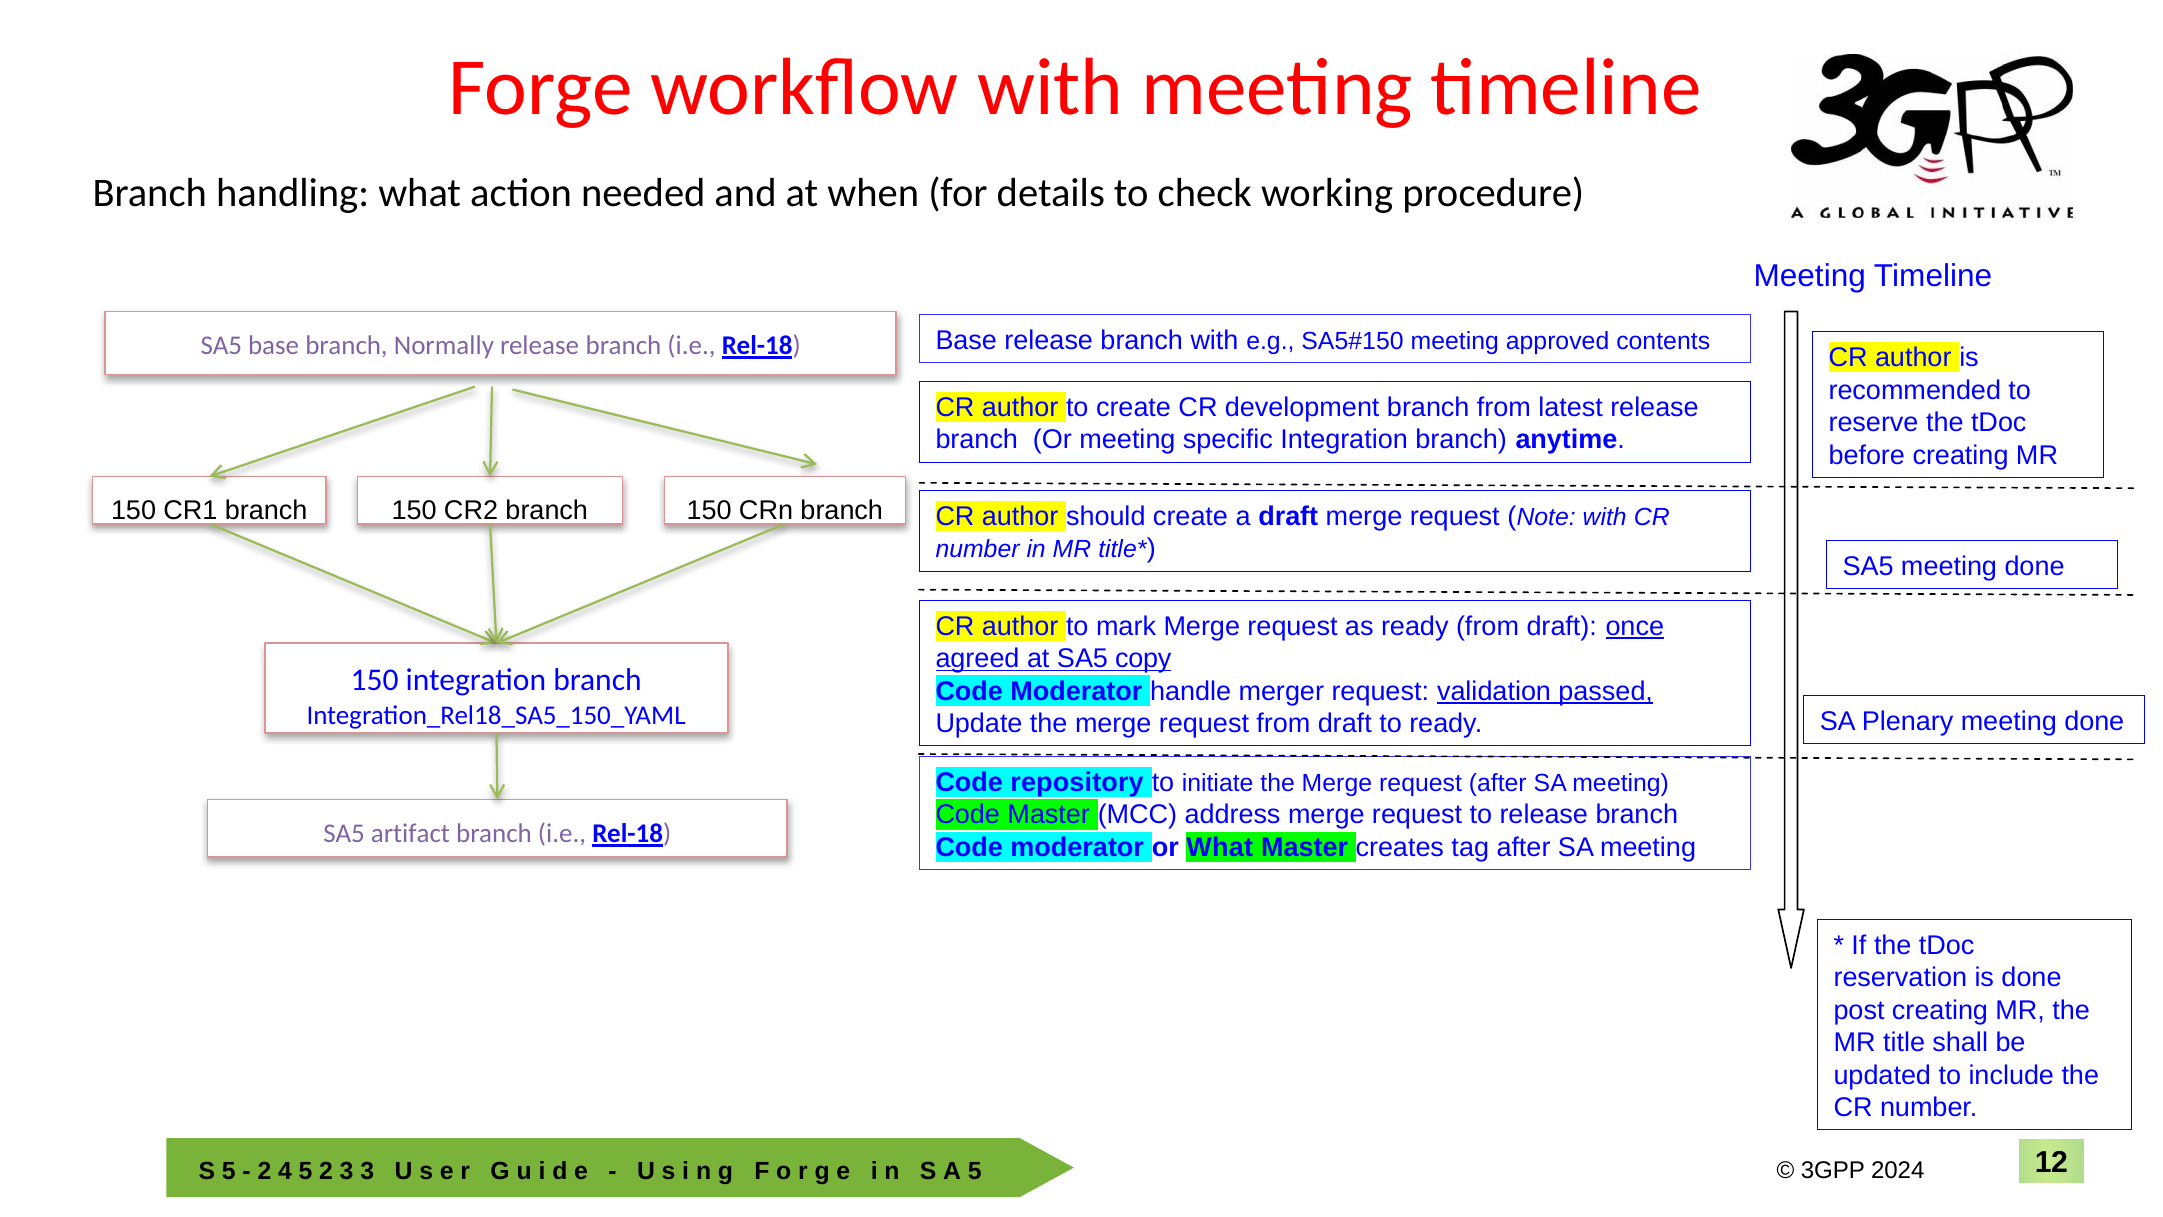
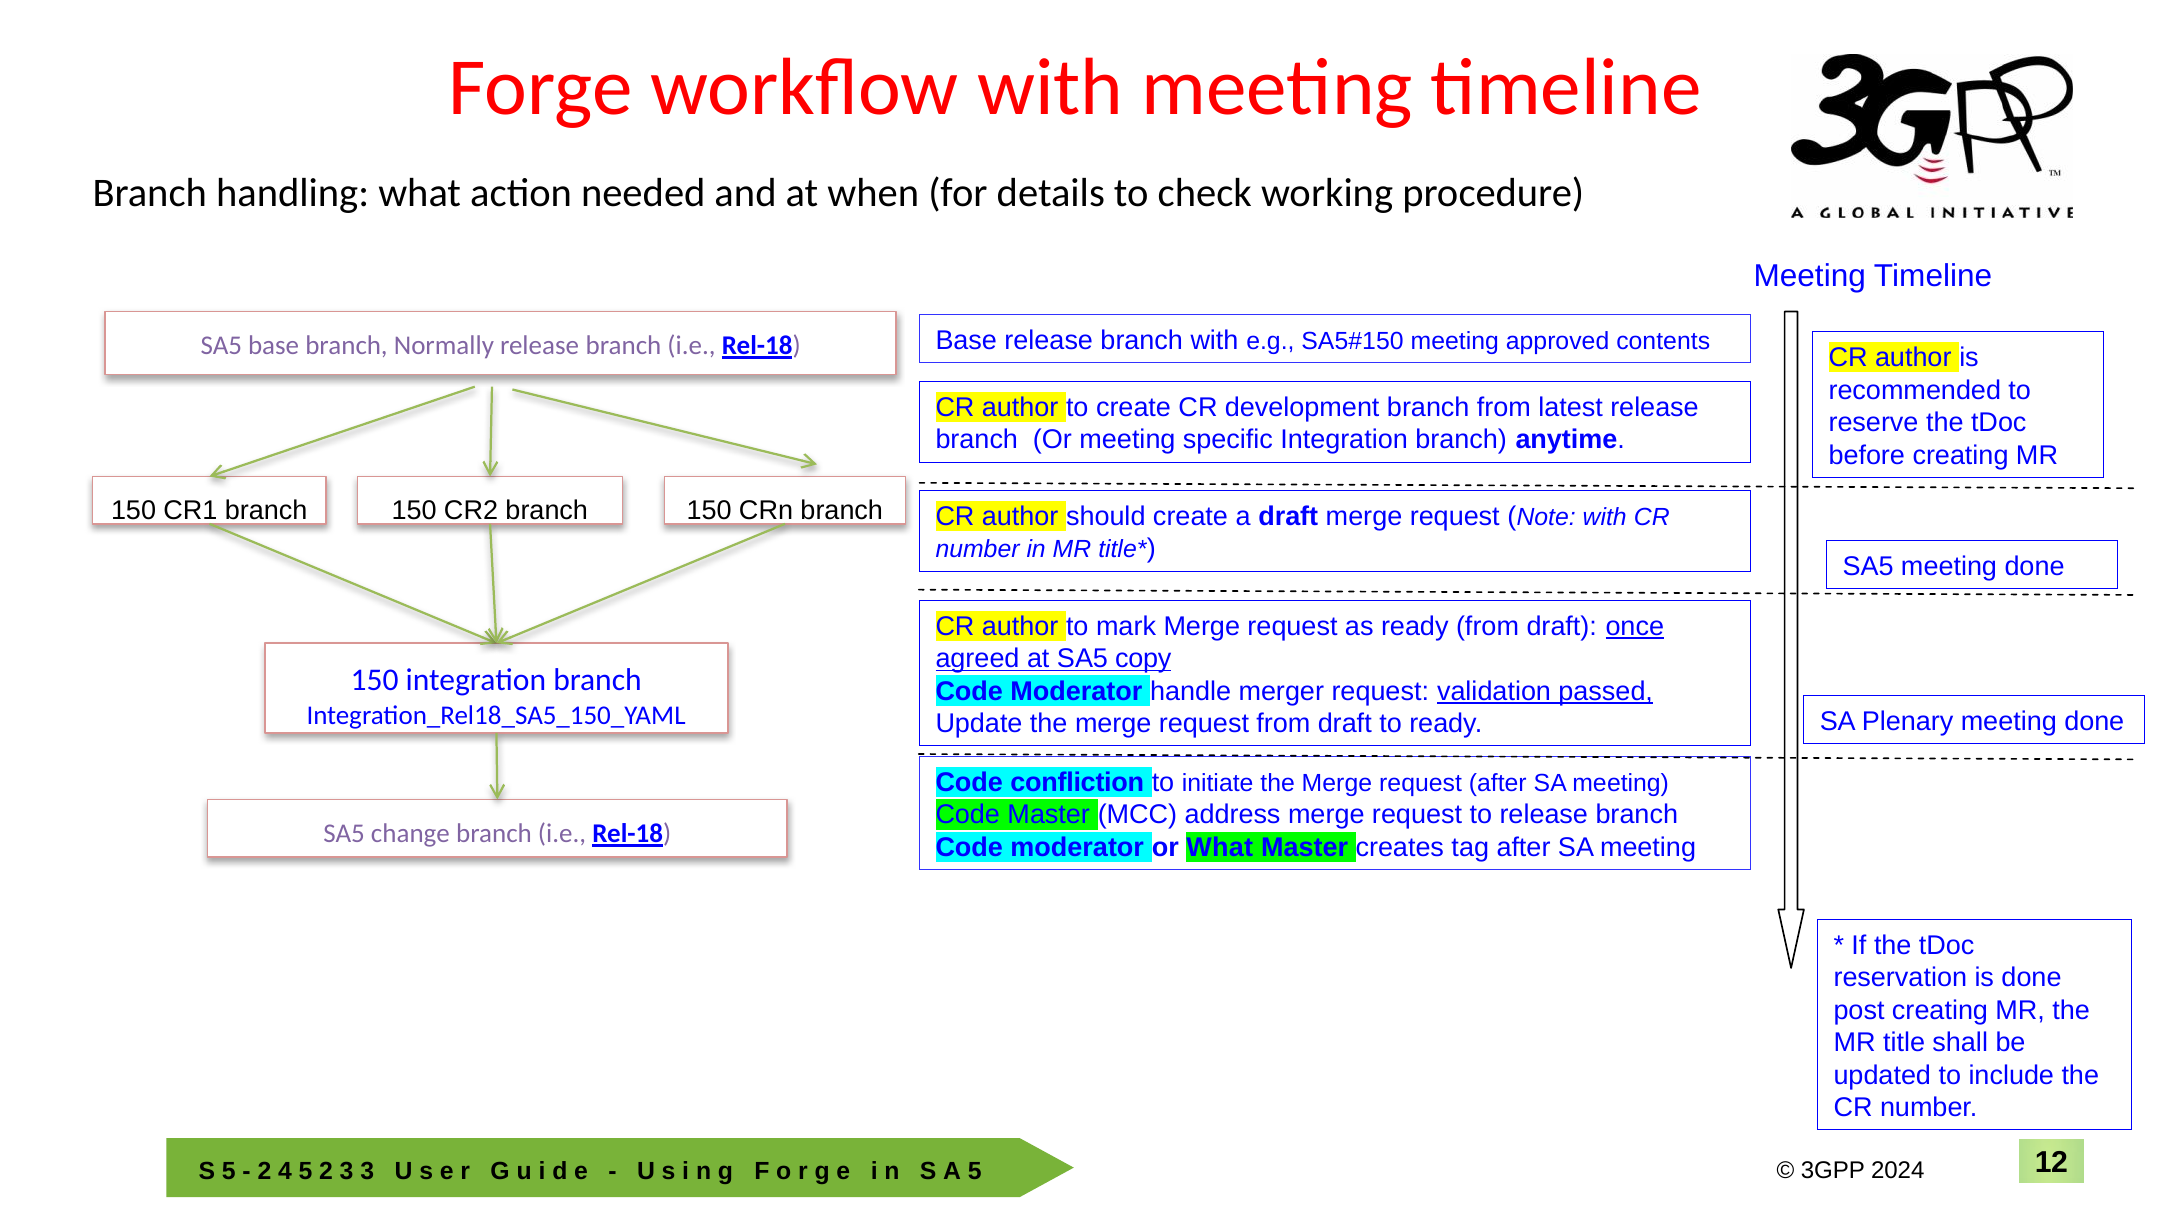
repository: repository -> confliction
artifact: artifact -> change
